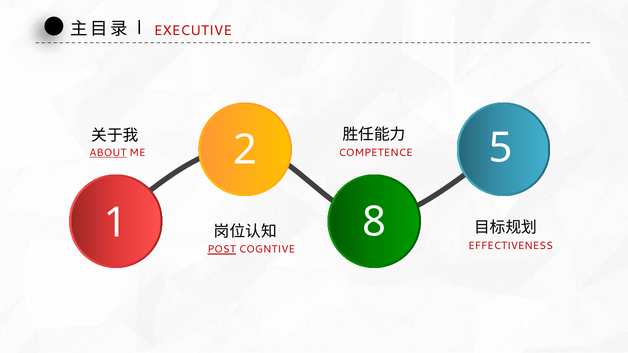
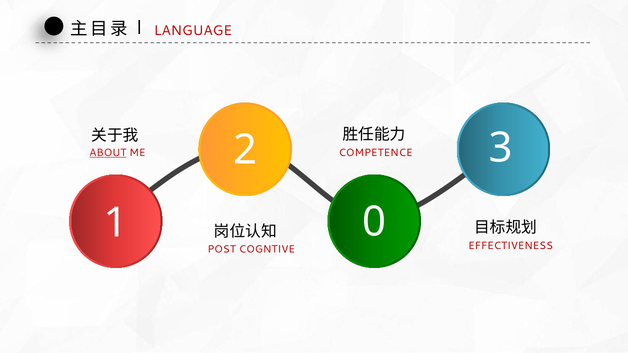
EXECUTIVE: EXECUTIVE -> LANGUAGE
5: 5 -> 3
8: 8 -> 0
POST underline: present -> none
